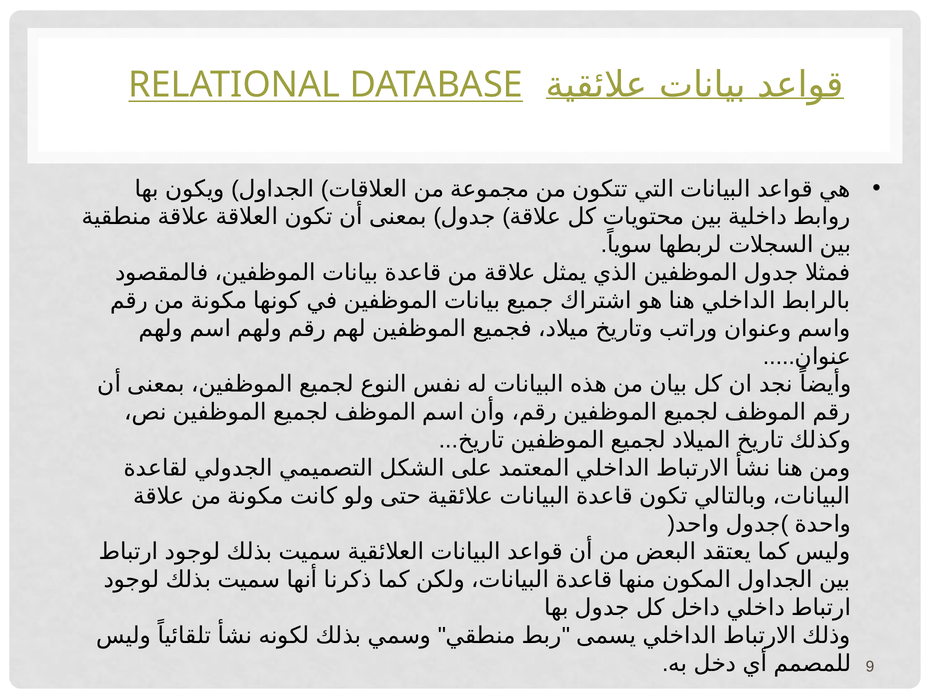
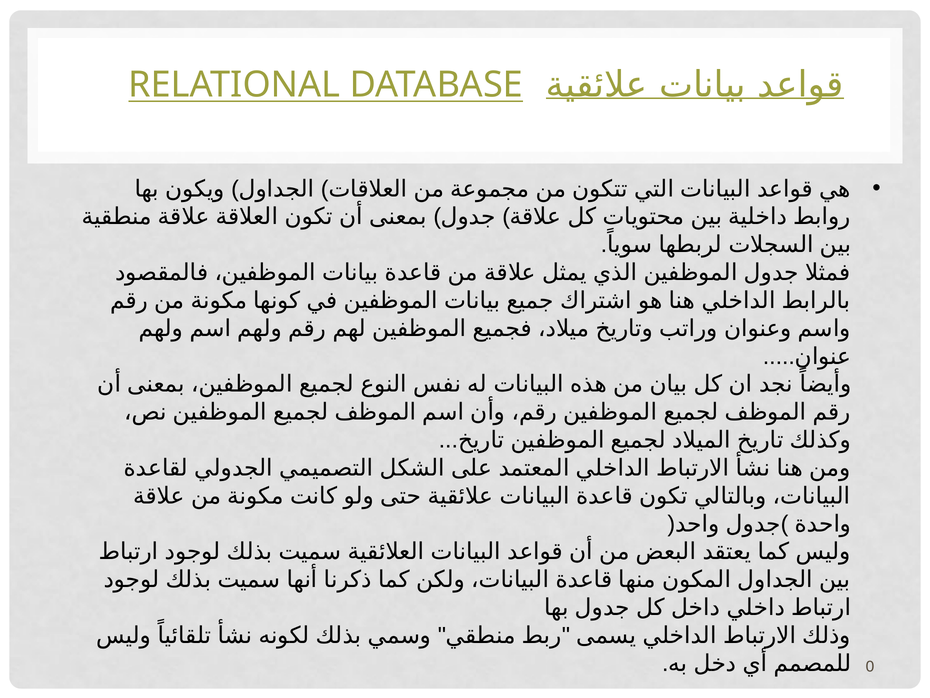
9: 9 -> 0
